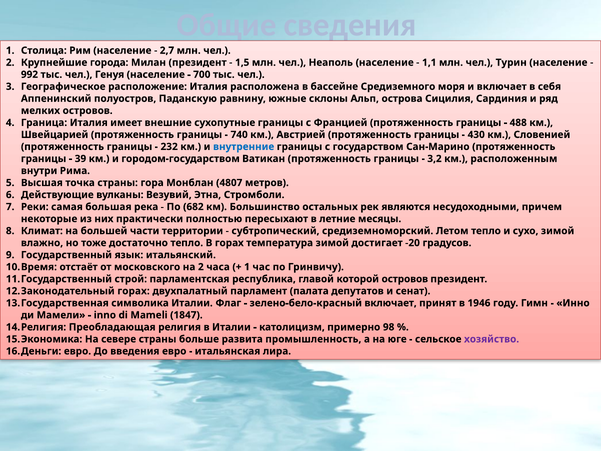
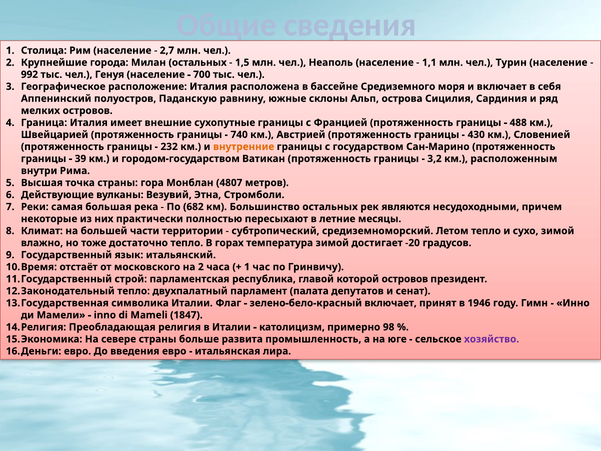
Милан президент: президент -> остальных
внутренние colour: blue -> orange
горах at (134, 291): горах -> тепло
